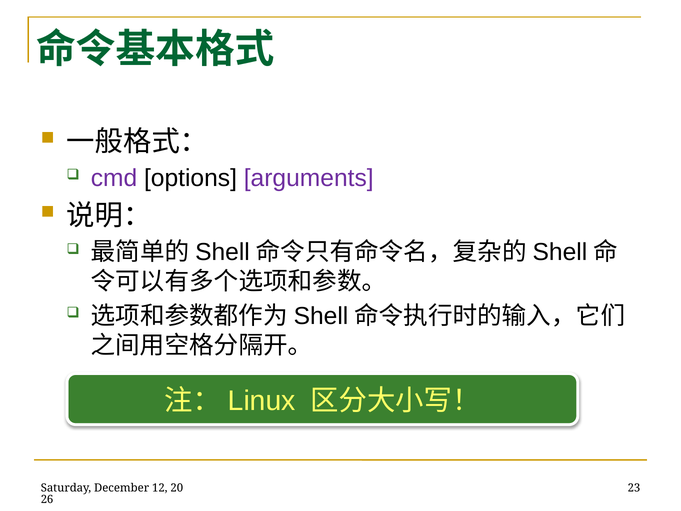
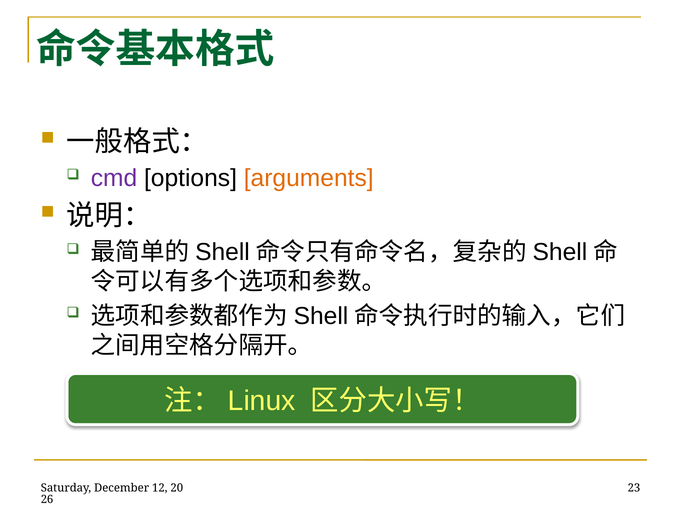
arguments colour: purple -> orange
